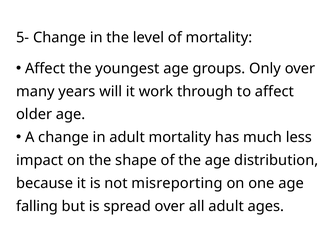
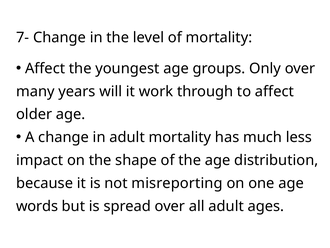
5-: 5- -> 7-
falling: falling -> words
